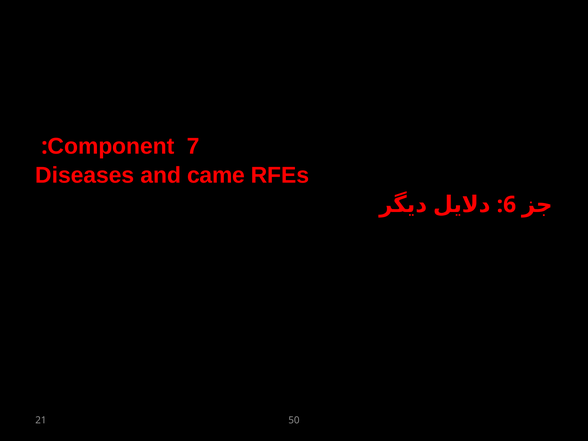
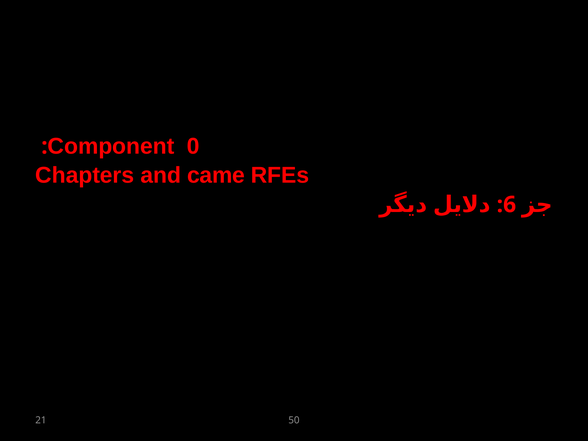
7: 7 -> 0
Diseases: Diseases -> Chapters
